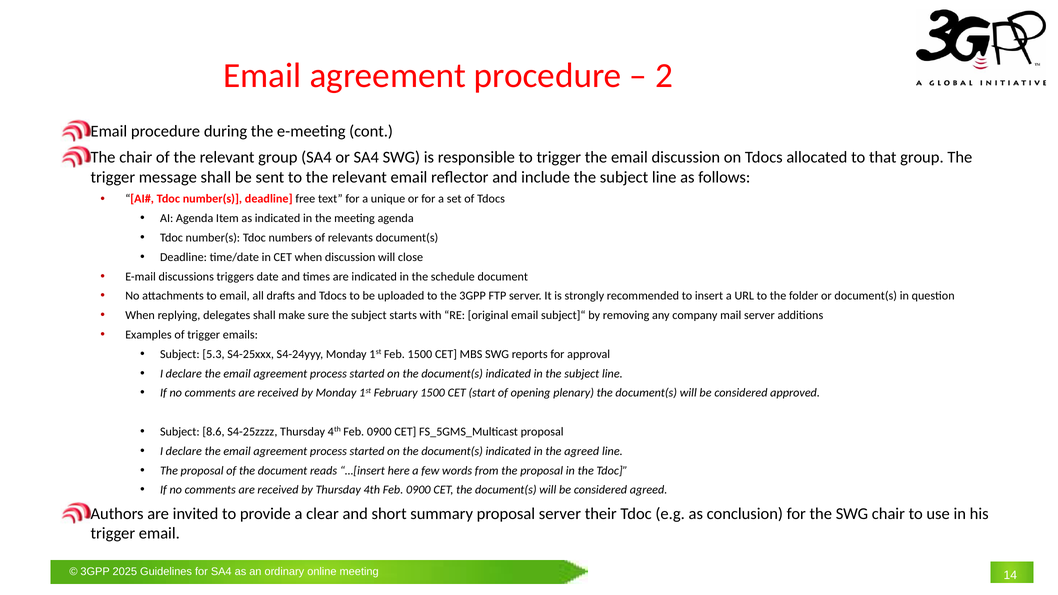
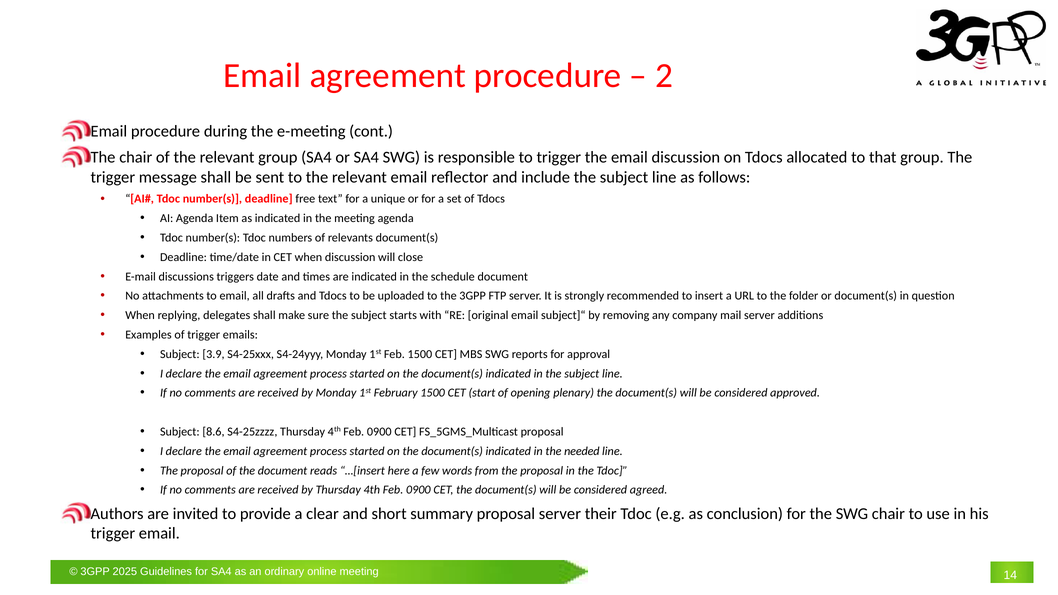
5.3: 5.3 -> 3.9
the agreed: agreed -> needed
